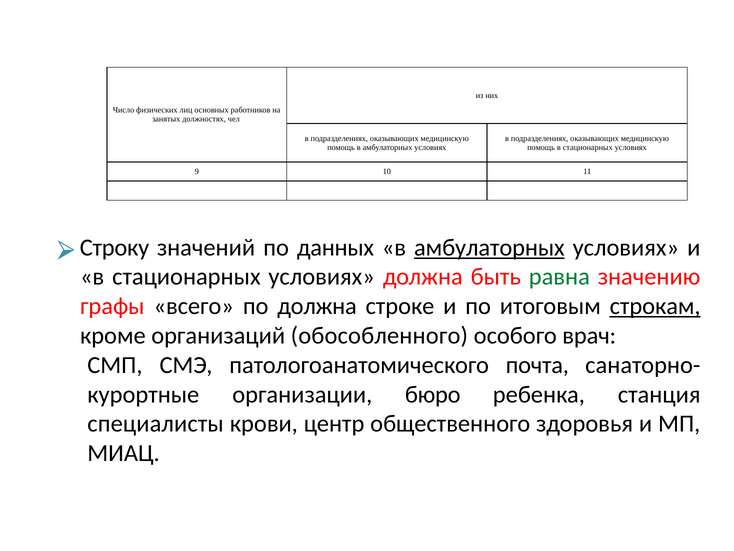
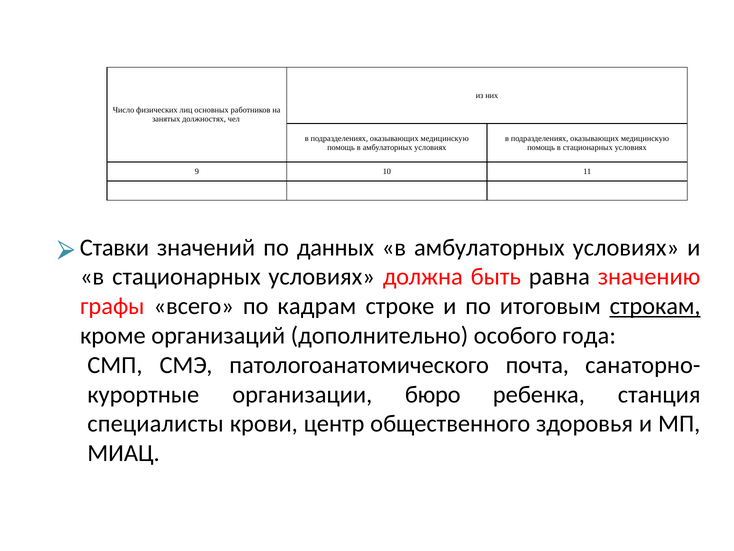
Строку: Строку -> Ставки
амбулаторных at (489, 247) underline: present -> none
равна colour: green -> black
по должна: должна -> кадрам
обособленного: обособленного -> дополнительно
врач: врач -> года
